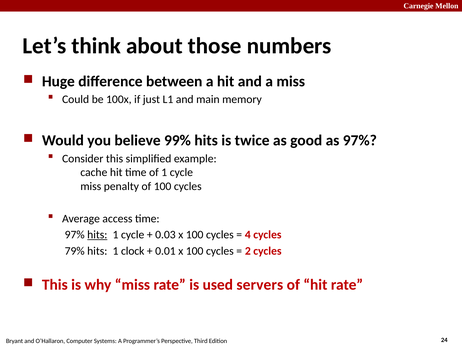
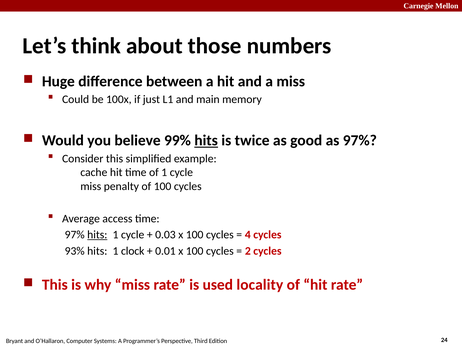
hits at (206, 141) underline: none -> present
79%: 79% -> 93%
servers: servers -> locality
